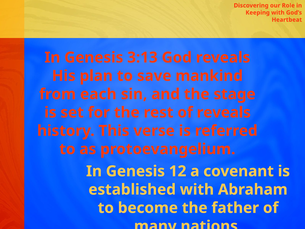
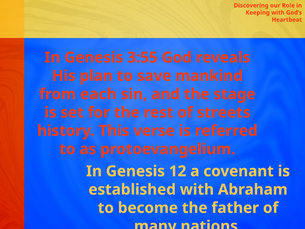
3:13: 3:13 -> 3:55
of reveals: reveals -> streets
